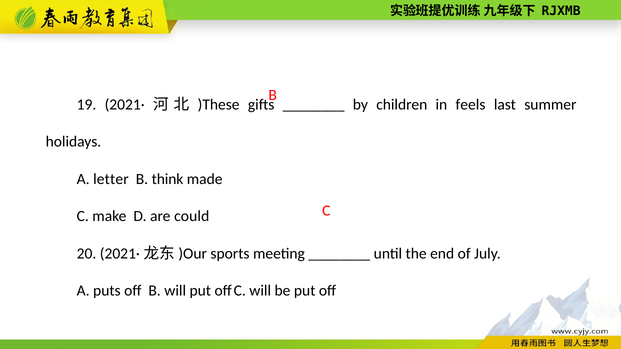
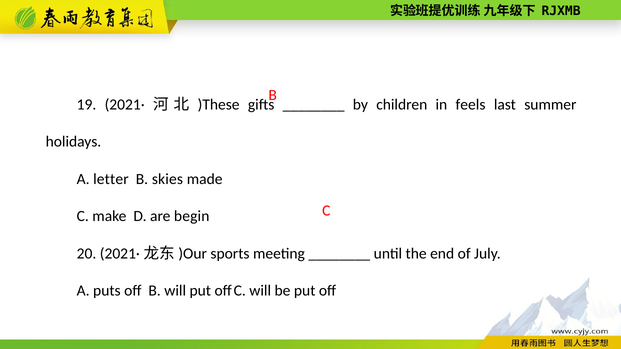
think: think -> skies
could: could -> begin
